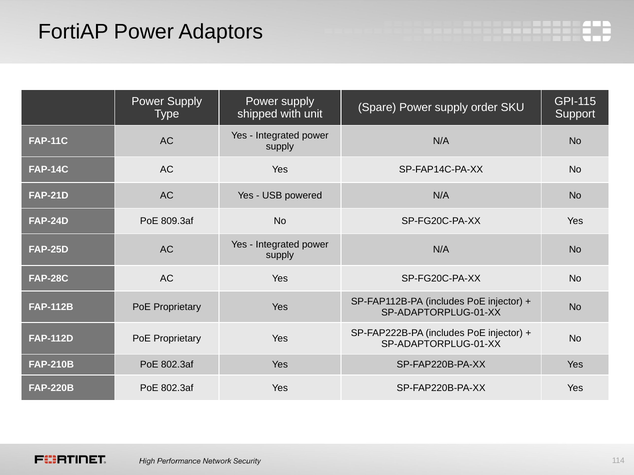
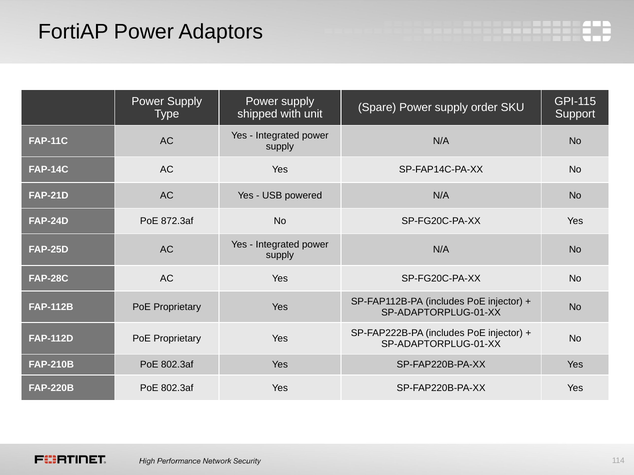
809.3af: 809.3af -> 872.3af
